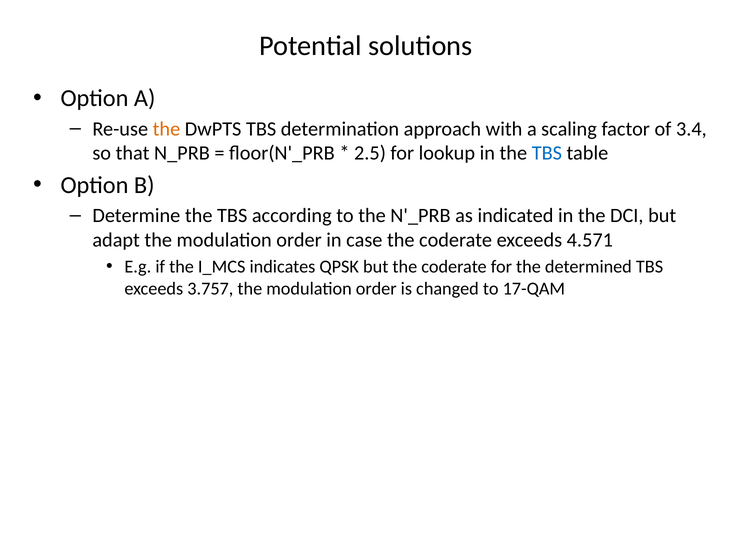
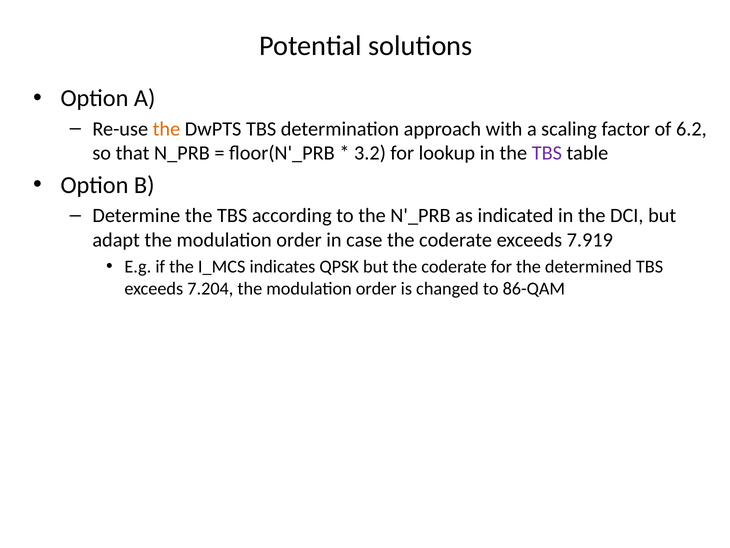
3.4: 3.4 -> 6.2
2.5: 2.5 -> 3.2
TBS at (547, 153) colour: blue -> purple
4.571: 4.571 -> 7.919
3.757: 3.757 -> 7.204
17-QAM: 17-QAM -> 86-QAM
